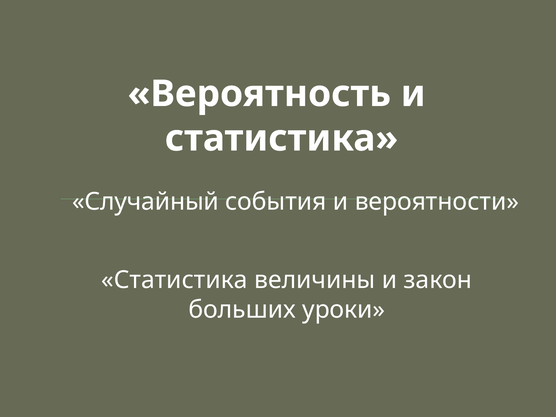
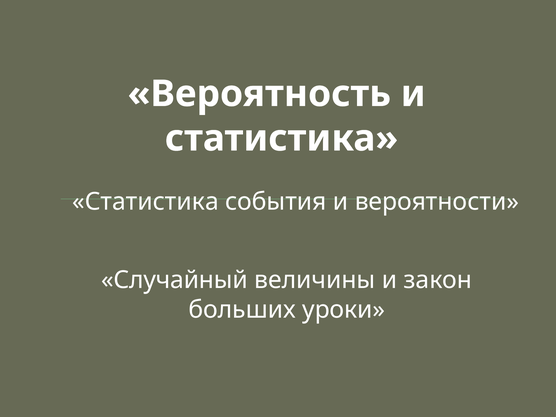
Случайный at (146, 202): Случайный -> Статистика
Статистика at (174, 280): Статистика -> Случайный
